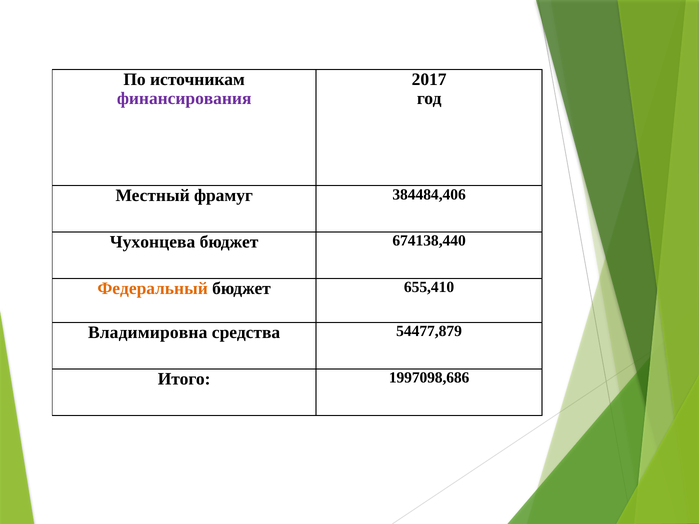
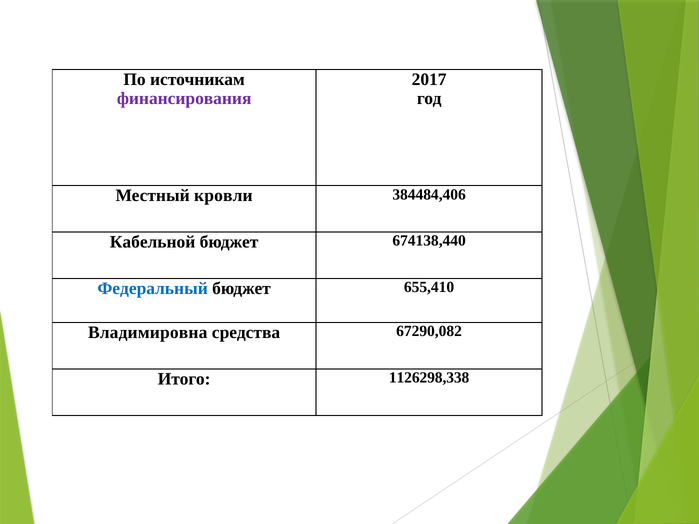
фрамуг: фрамуг -> кровли
Чухонцева: Чухонцева -> Кабельной
Федеральный colour: orange -> blue
54477,879: 54477,879 -> 67290,082
1997098,686: 1997098,686 -> 1126298,338
